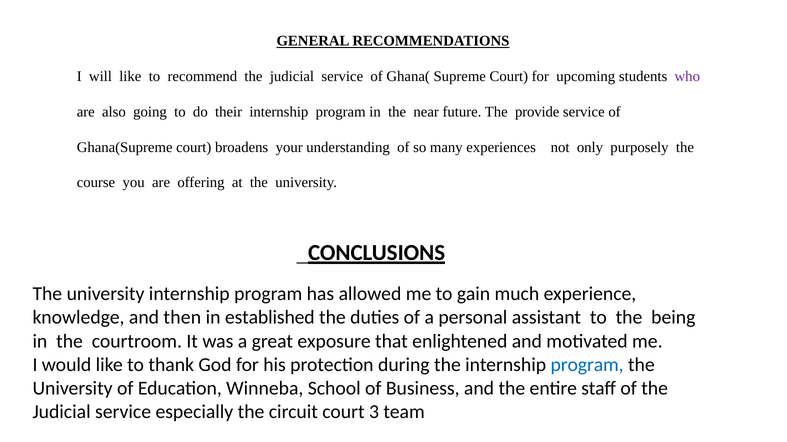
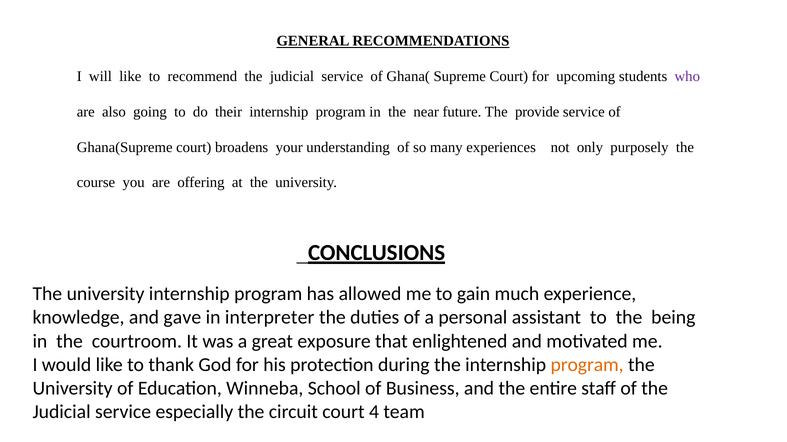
then: then -> gave
established: established -> interpreter
program at (587, 365) colour: blue -> orange
3: 3 -> 4
